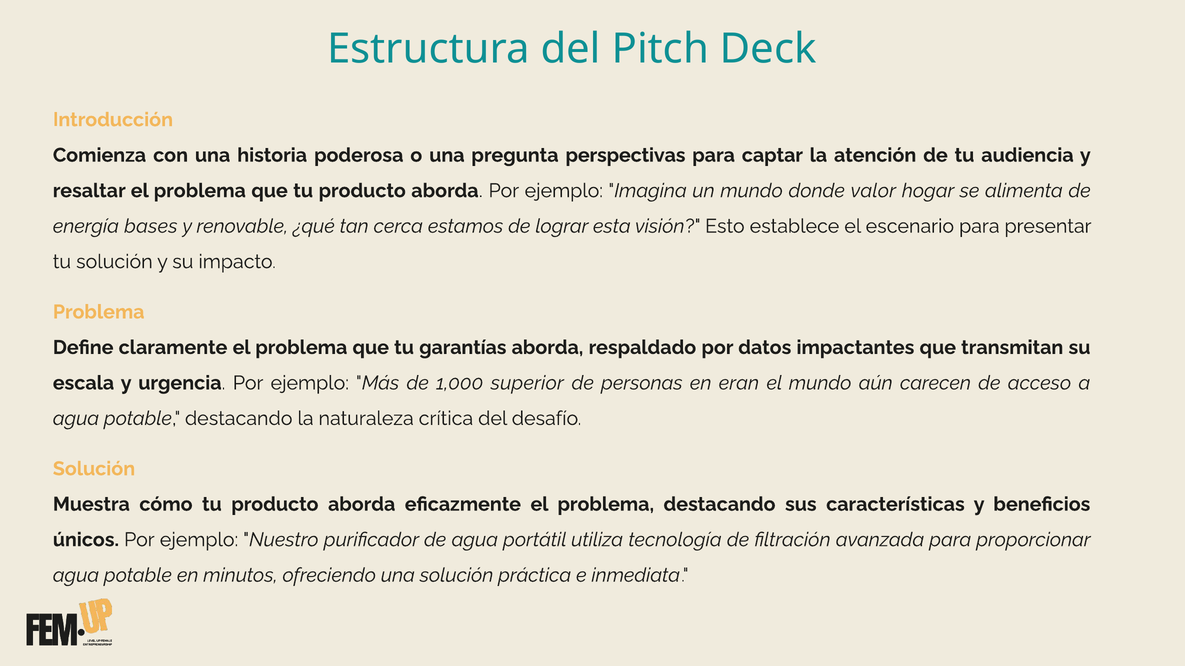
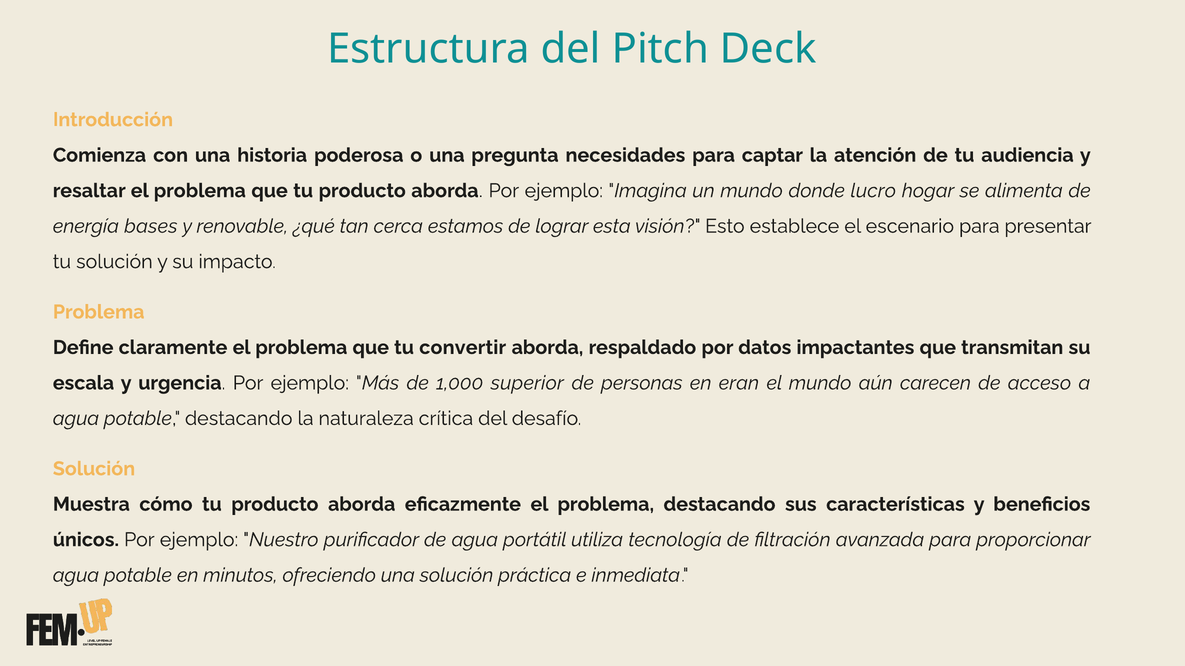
perspectivas: perspectivas -> necesidades
valor: valor -> lucro
garantías: garantías -> convertir
